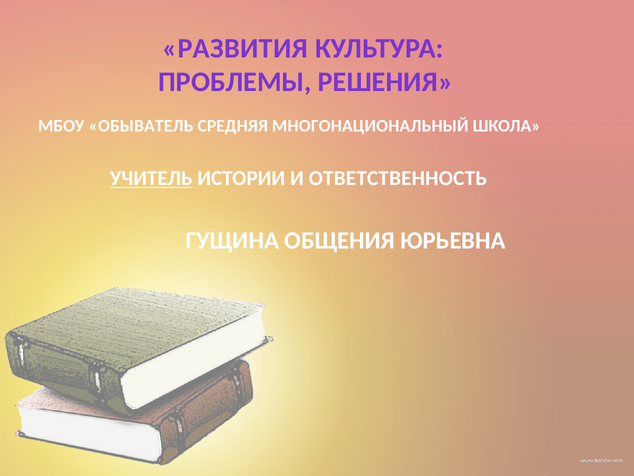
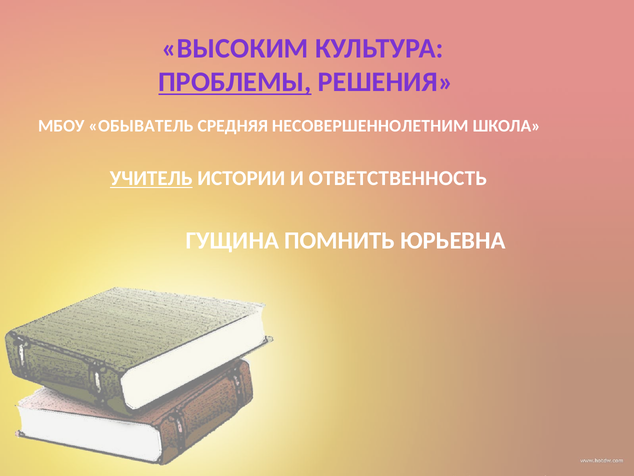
РАЗВИТИЯ: РАЗВИТИЯ -> ВЫСОКИМ
ПРОБЛЕМЫ underline: none -> present
МНОГОНАЦИОНАЛЬНЫЙ: МНОГОНАЦИОНАЛЬНЫЙ -> НЕСОВЕРШЕННОЛЕТНИМ
ОБЩЕНИЯ: ОБЩЕНИЯ -> ПОМНИТЬ
